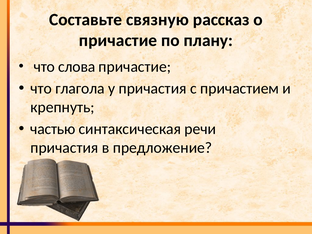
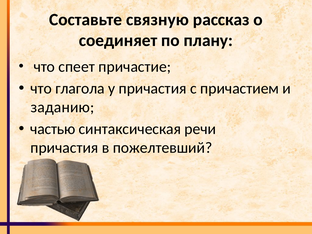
причастие at (118, 40): причастие -> соединяет
слова: слова -> спеет
крепнуть: крепнуть -> заданию
предложение: предложение -> пожелтевший
